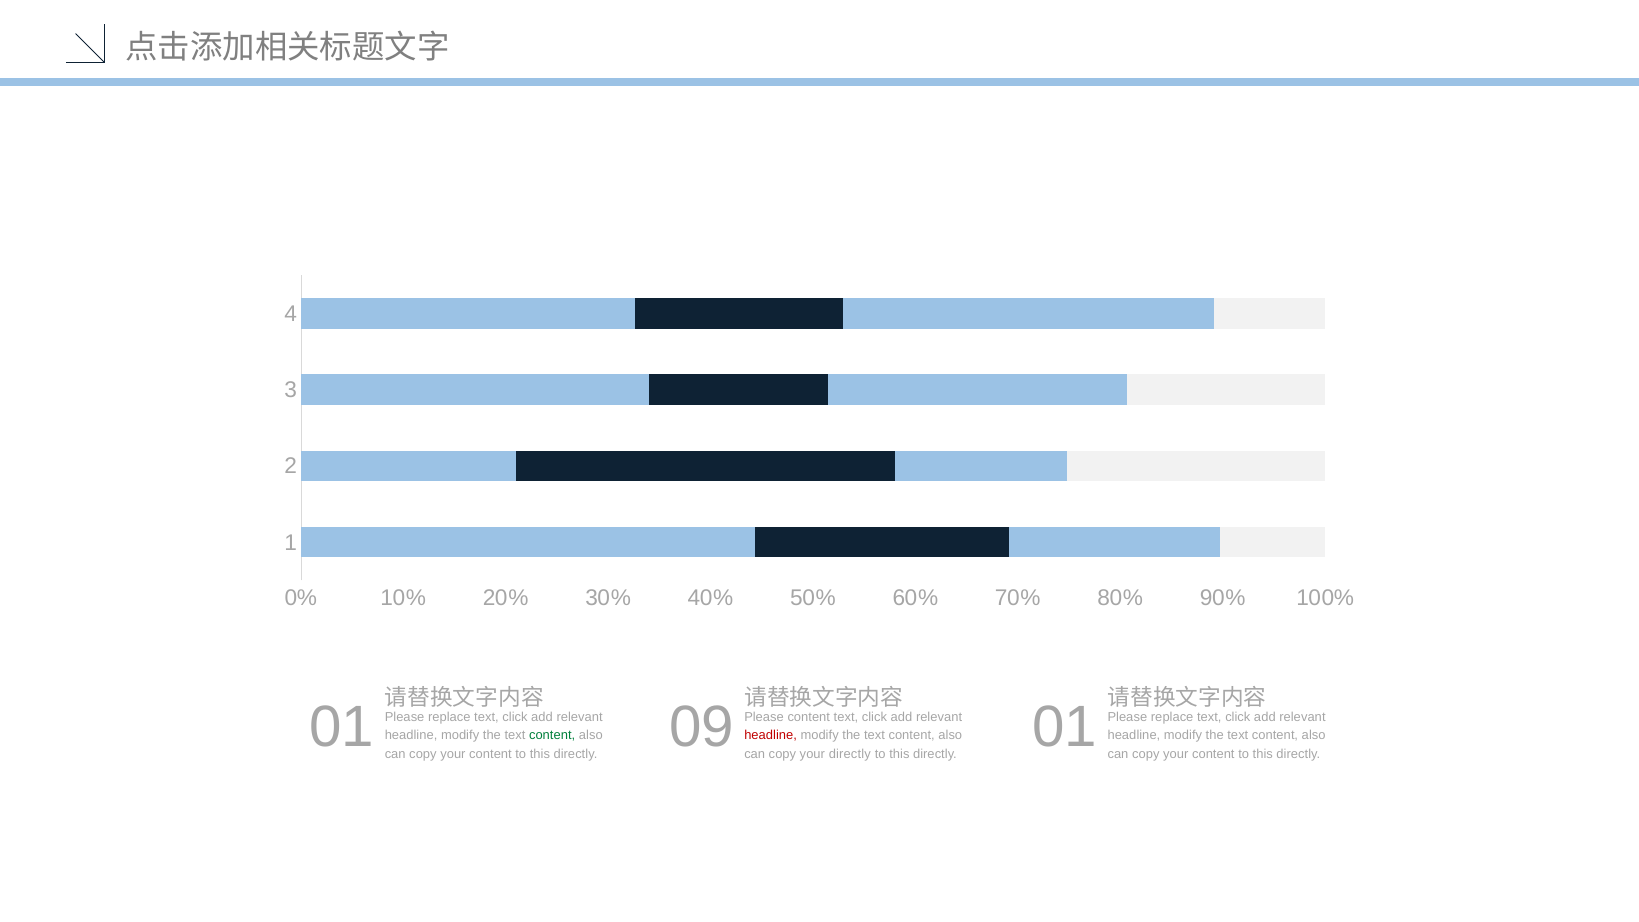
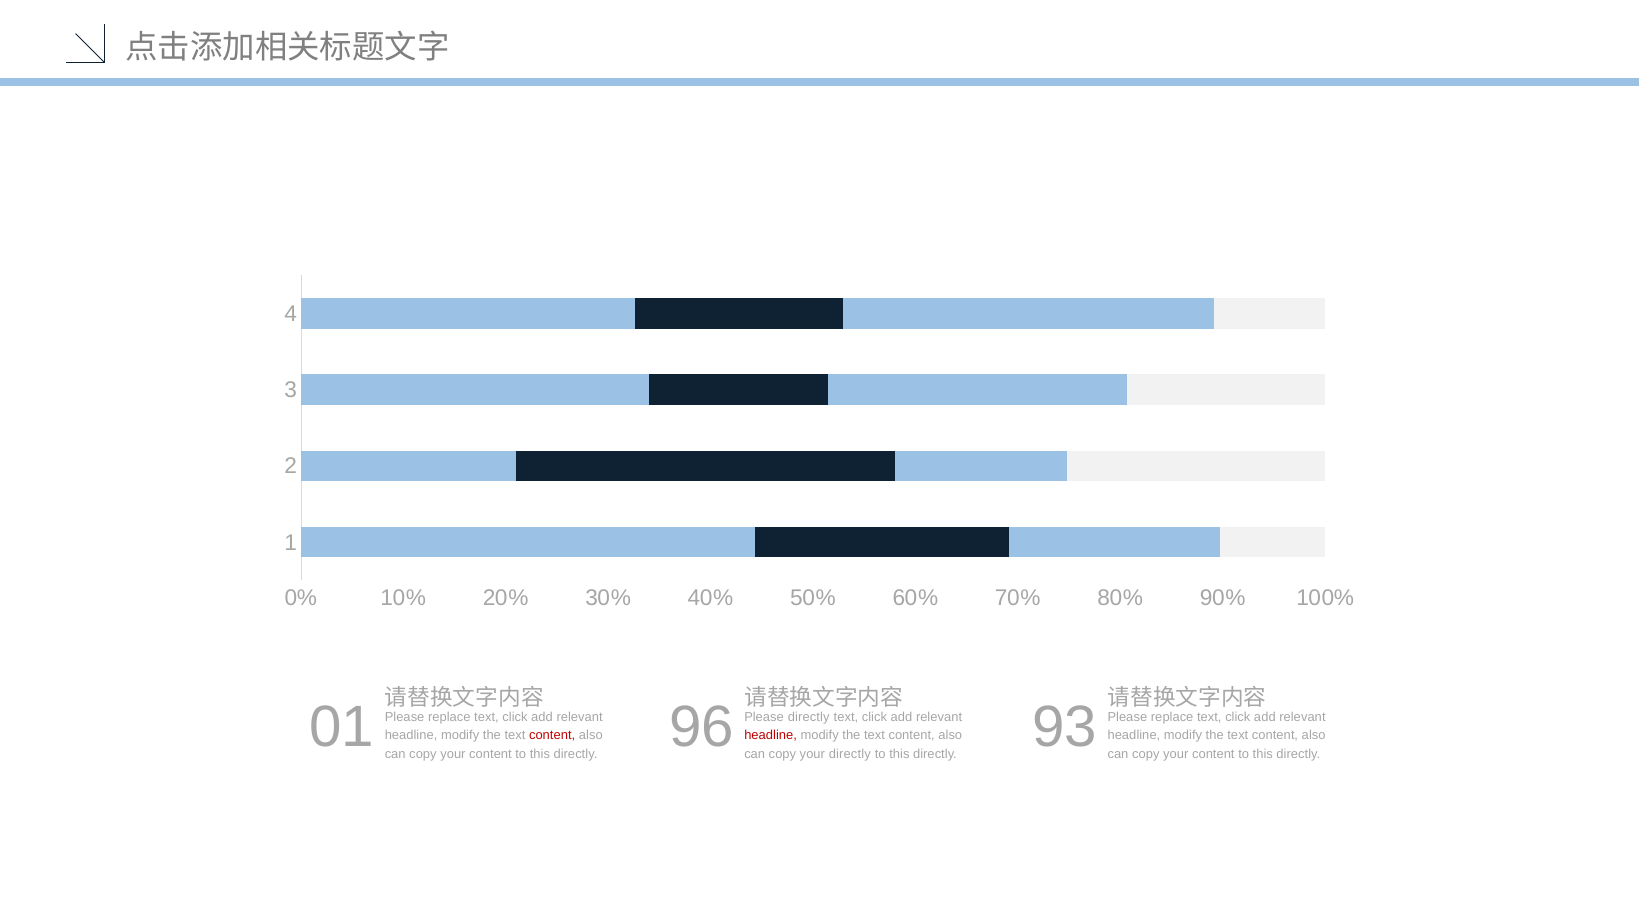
09: 09 -> 96
Please content: content -> directly
01 at (1065, 727): 01 -> 93
content at (552, 736) colour: green -> red
